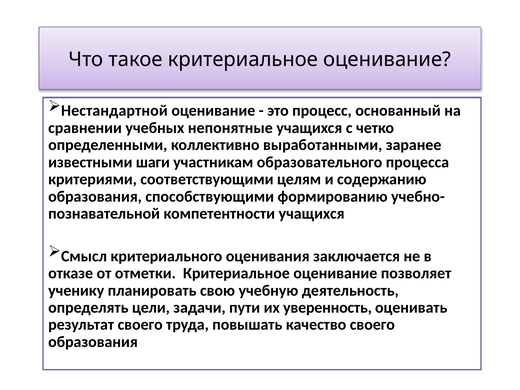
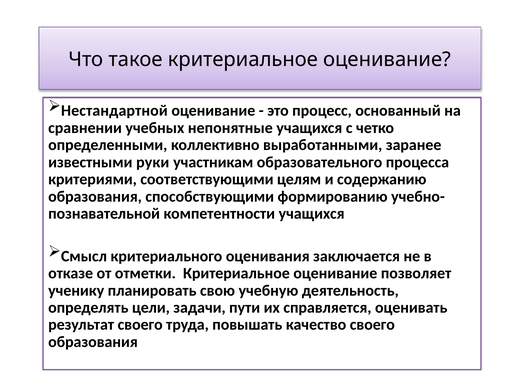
шаги: шаги -> руки
уверенность: уверенность -> справляется
